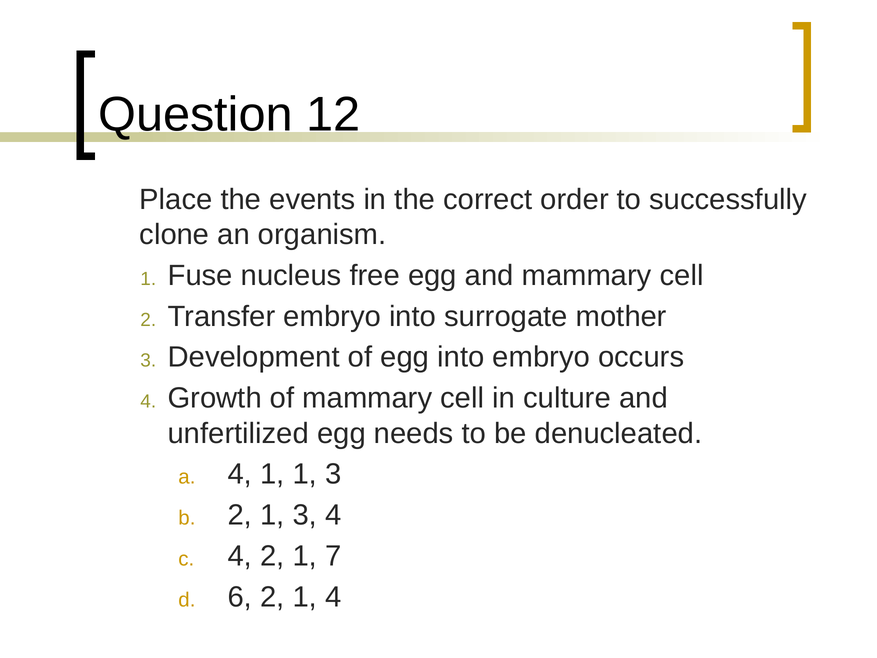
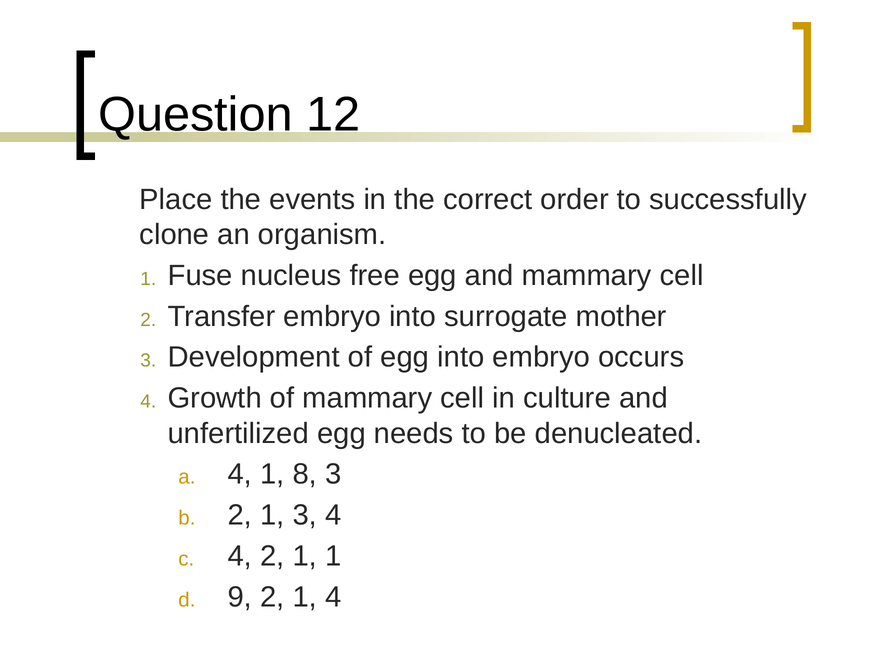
1 1: 1 -> 8
1 7: 7 -> 1
6: 6 -> 9
